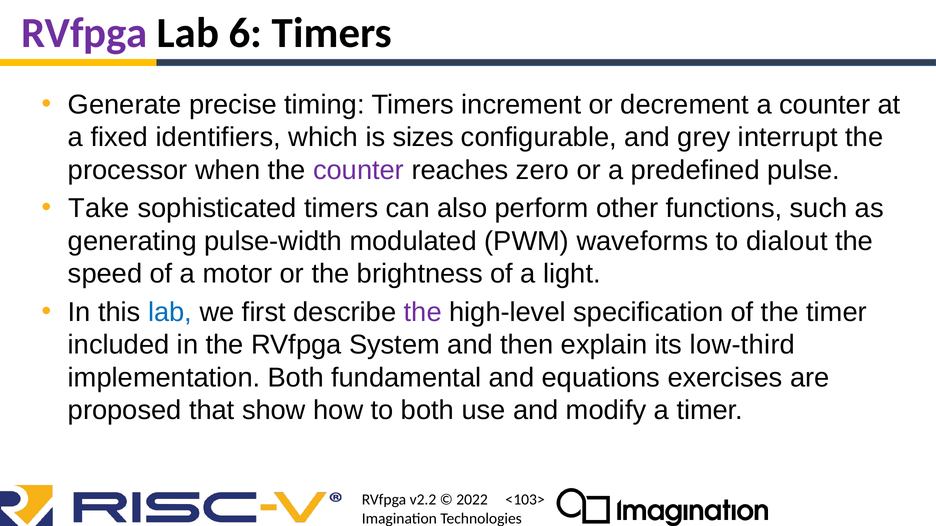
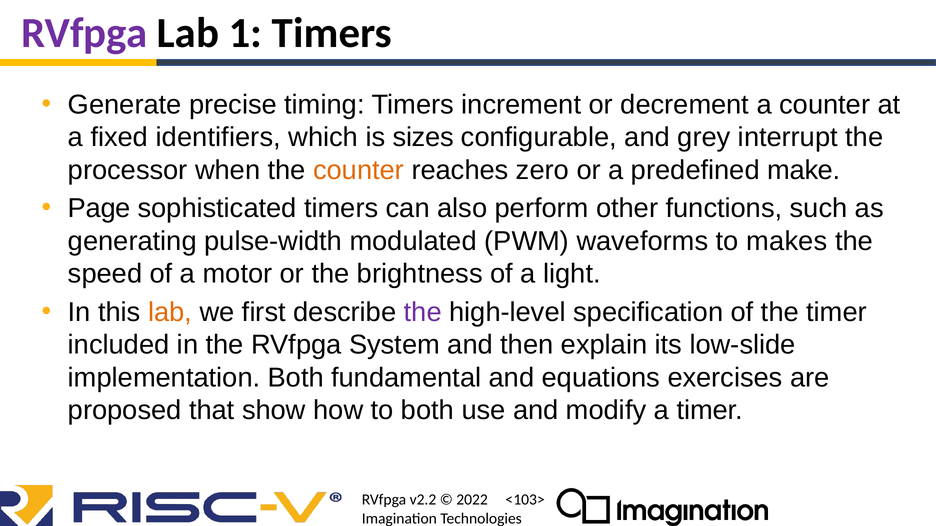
6: 6 -> 1
counter at (359, 170) colour: purple -> orange
pulse: pulse -> make
Take: Take -> Page
dialout: dialout -> makes
lab at (170, 312) colour: blue -> orange
low-third: low-third -> low-slide
